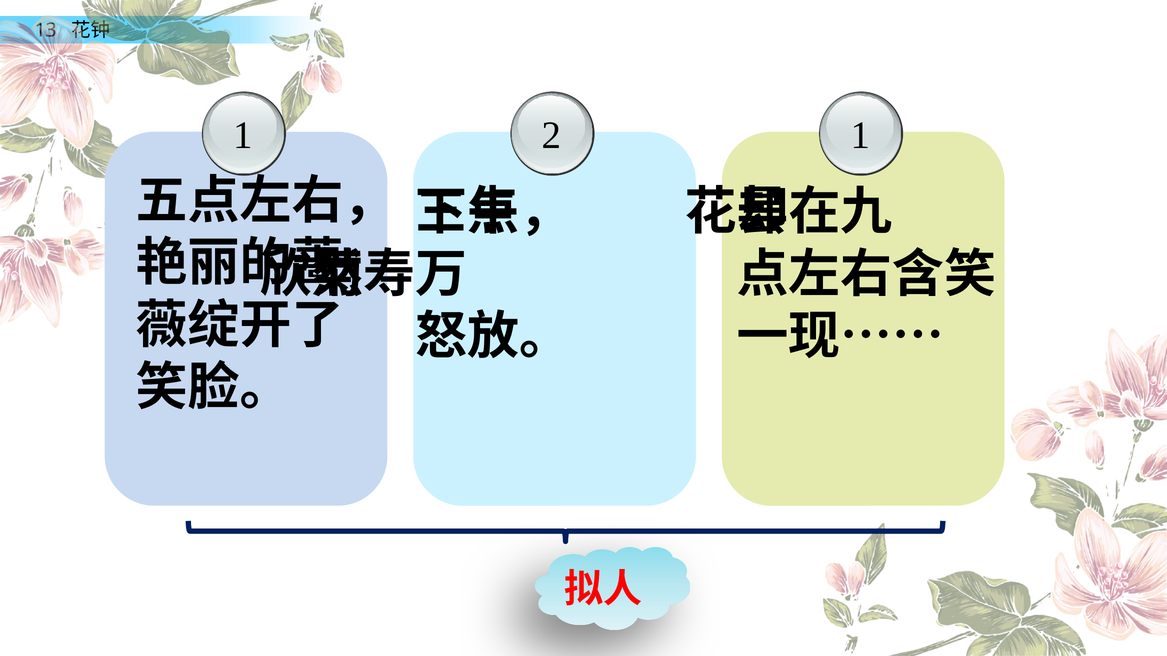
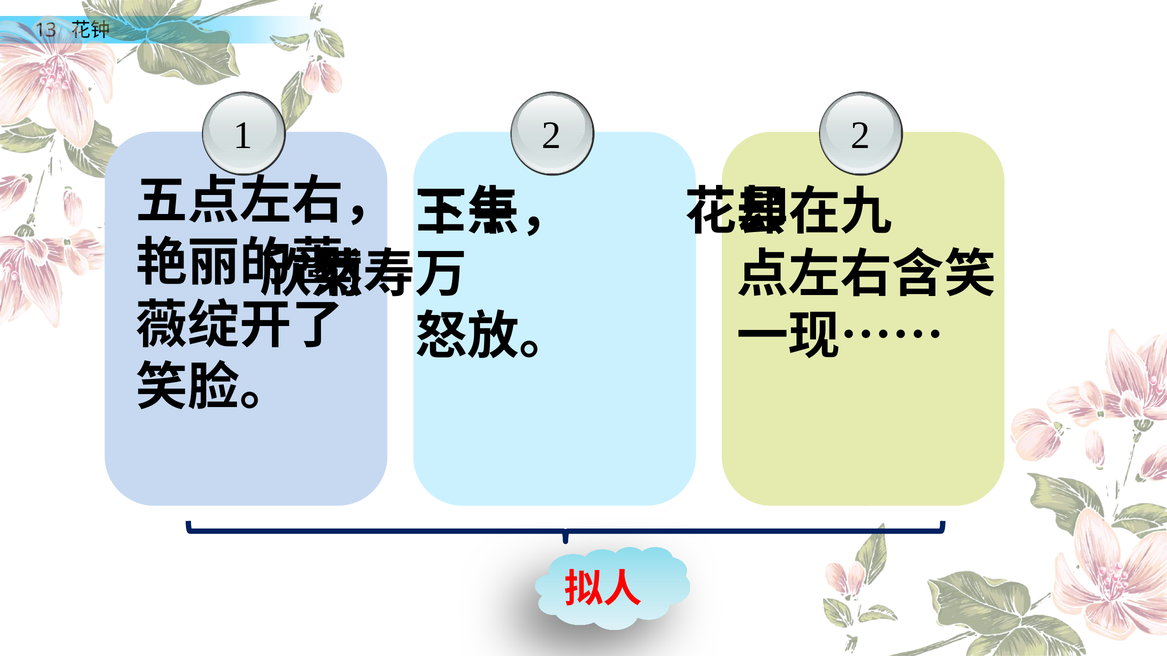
2 1: 1 -> 2
